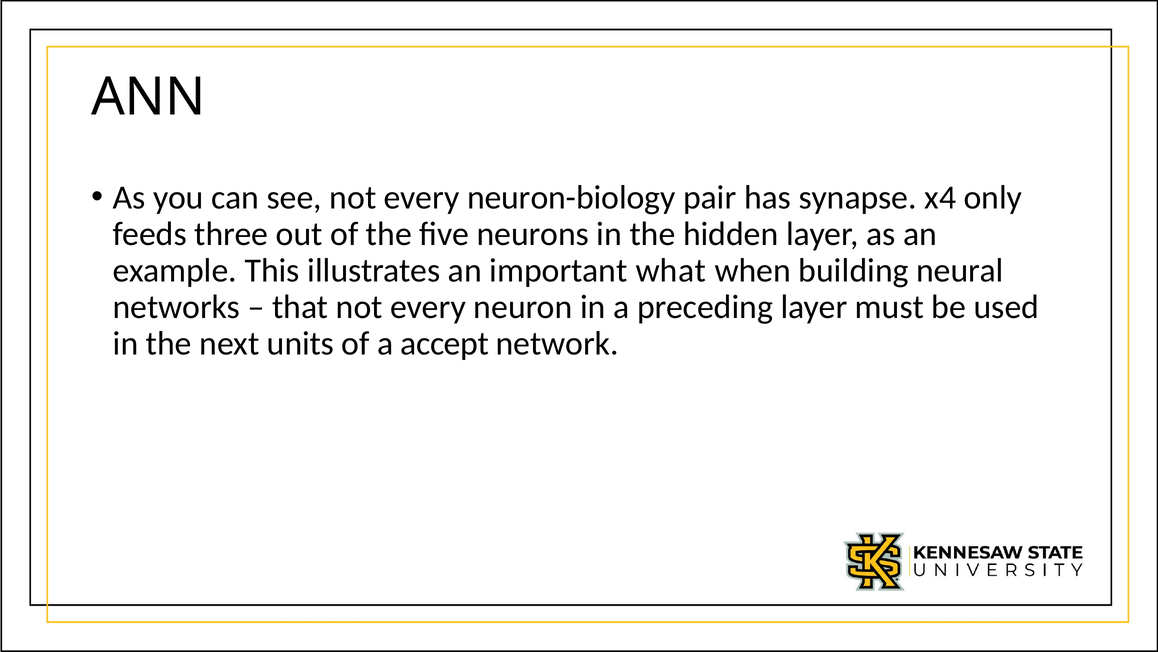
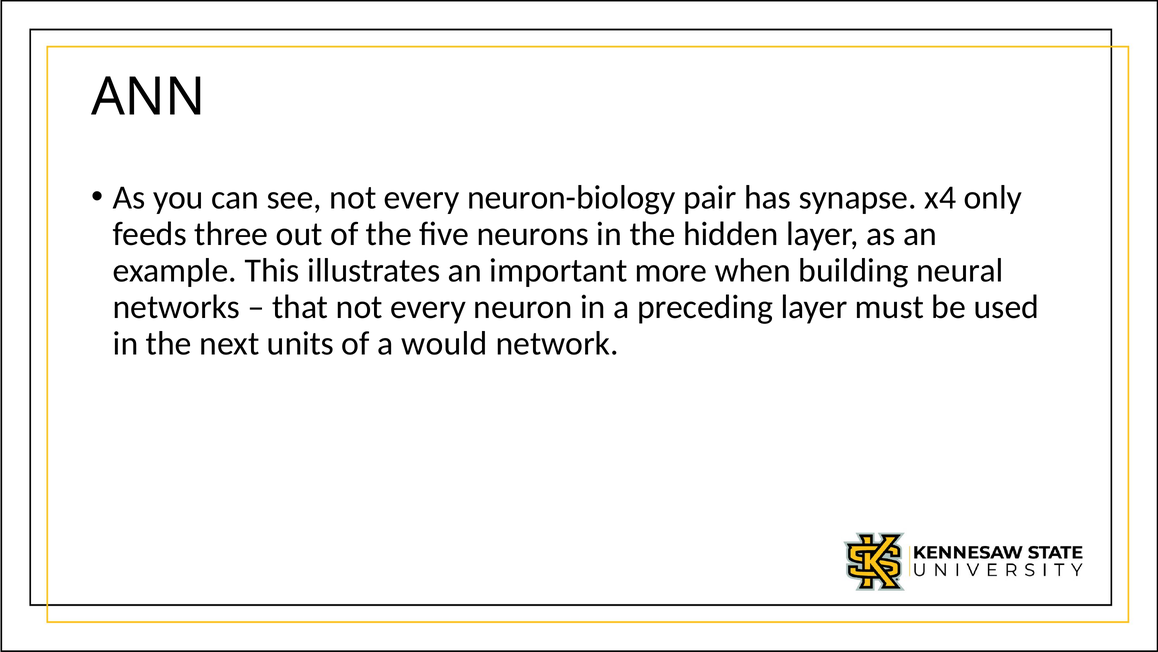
what: what -> more
accept: accept -> would
